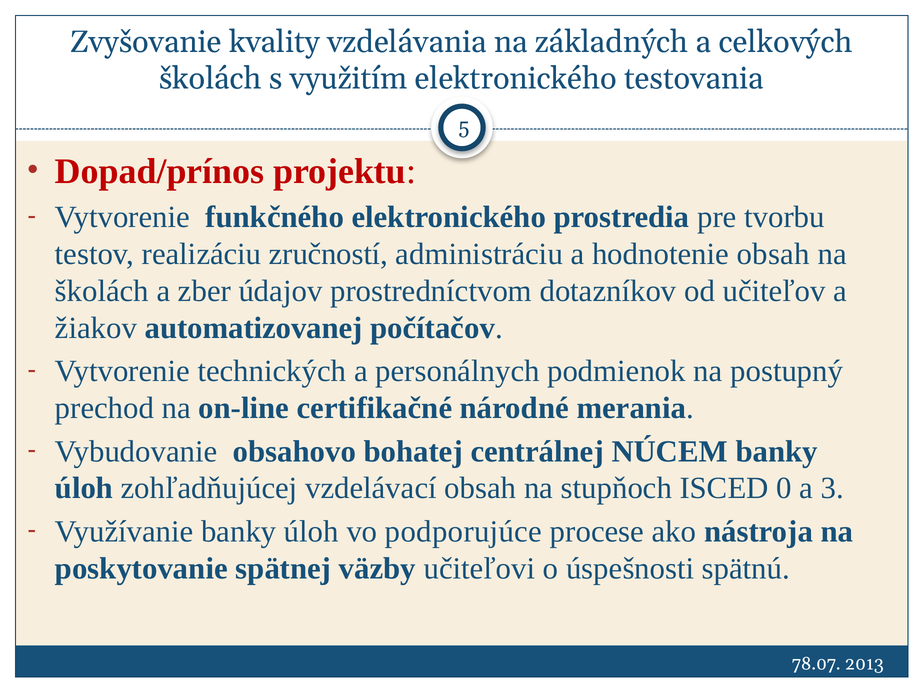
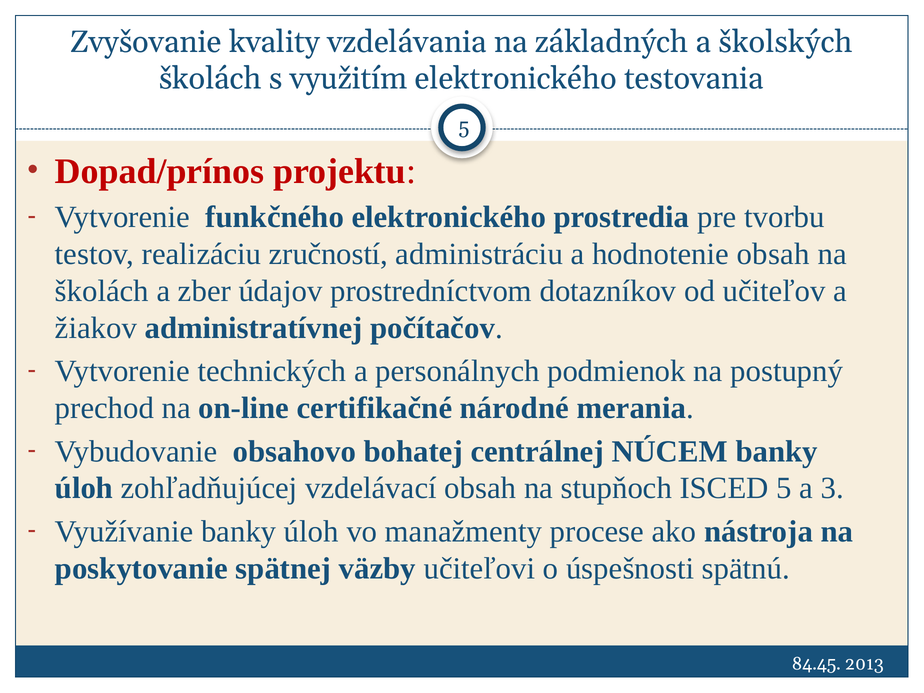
celkových: celkových -> školských
automatizovanej: automatizovanej -> administratívnej
ISCED 0: 0 -> 5
podporujúce: podporujúce -> manažmenty
78.07: 78.07 -> 84.45
